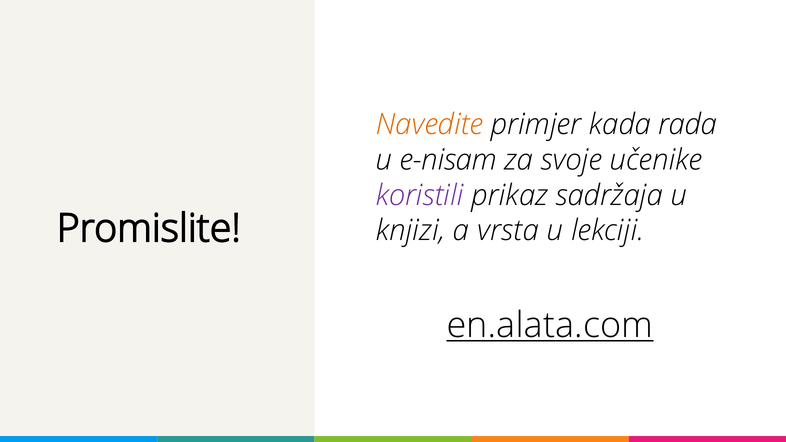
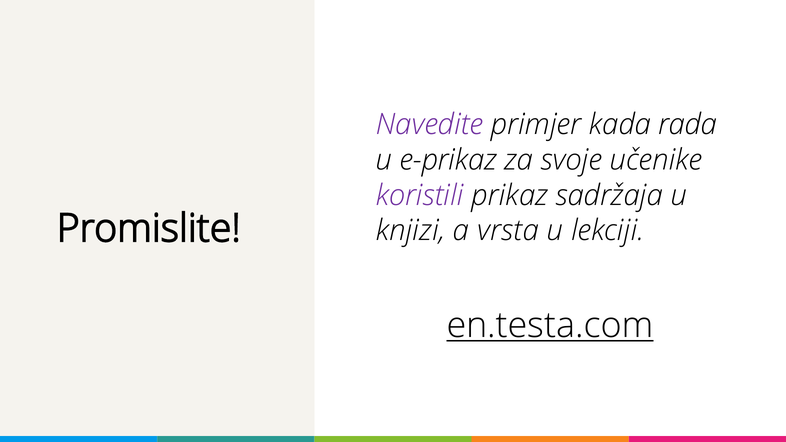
Navedite colour: orange -> purple
e-nisam: e-nisam -> e-prikaz
en.alata.com: en.alata.com -> en.testa.com
